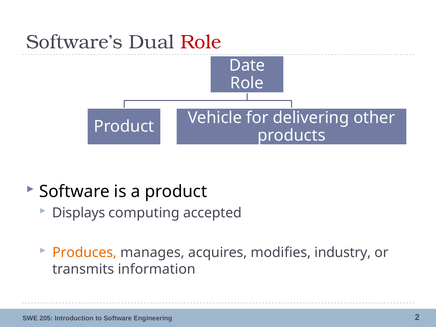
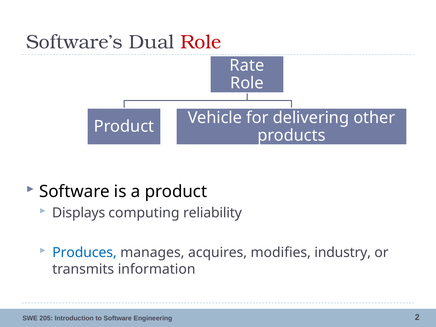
Date: Date -> Rate
accepted: accepted -> reliability
Produces colour: orange -> blue
